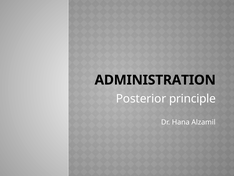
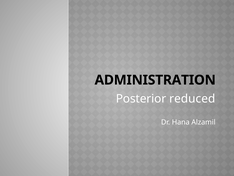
principle: principle -> reduced
